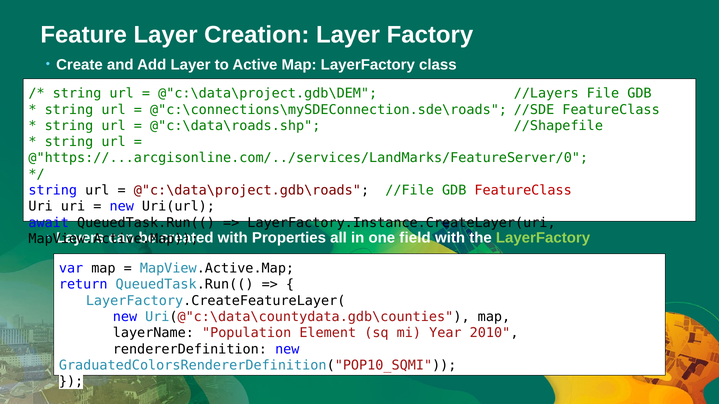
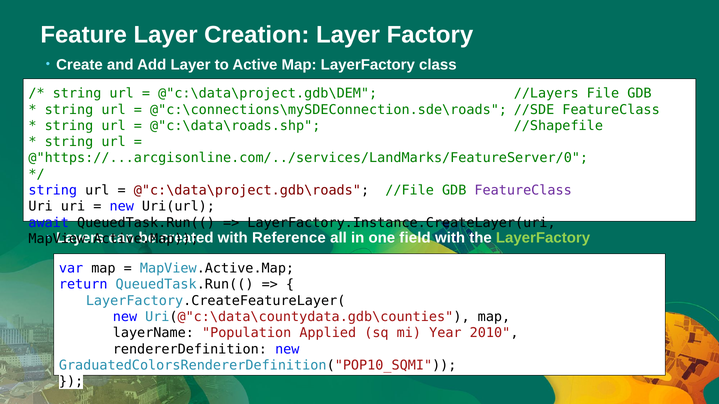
FeatureClass at (523, 191) colour: red -> purple
Properties: Properties -> Reference
Element: Element -> Applied
